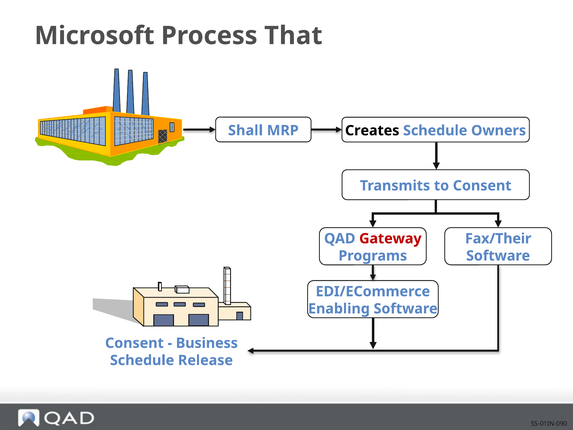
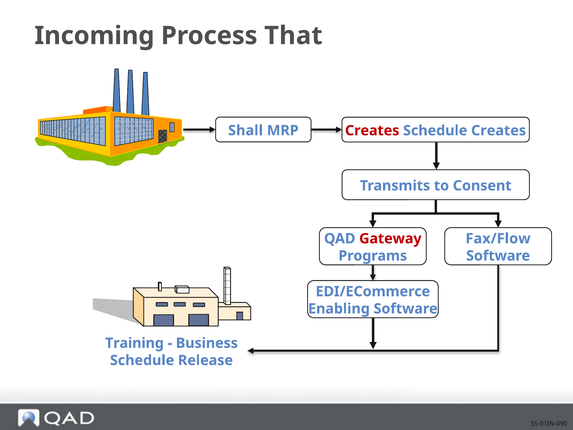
Microsoft: Microsoft -> Incoming
Creates at (372, 131) colour: black -> red
Schedule Owners: Owners -> Creates
Fax/Their: Fax/Their -> Fax/Flow
Consent at (134, 343): Consent -> Training
